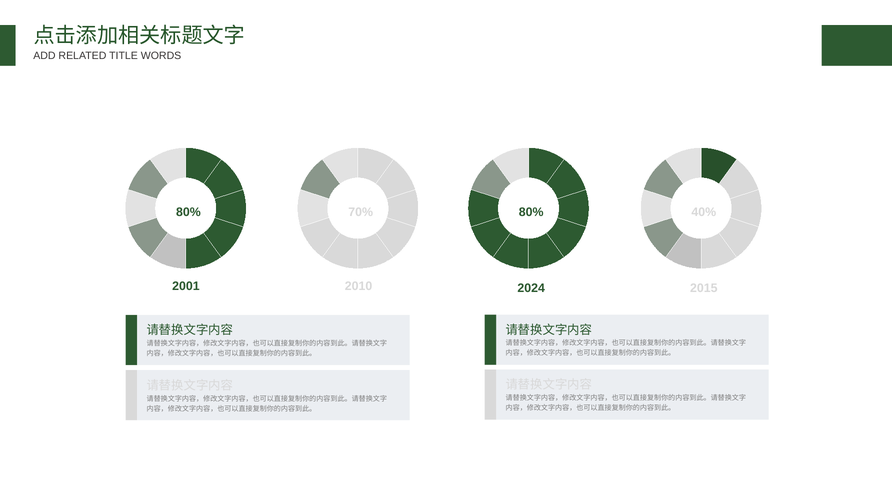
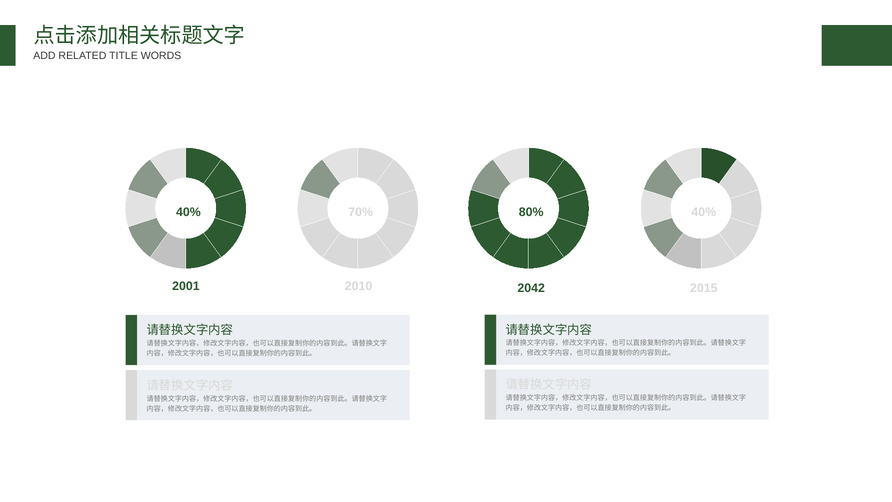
80% at (188, 212): 80% -> 40%
2024: 2024 -> 2042
